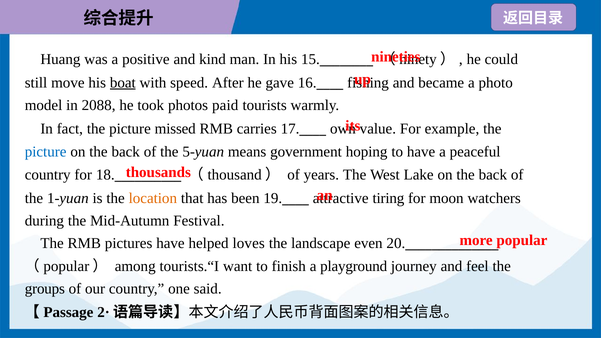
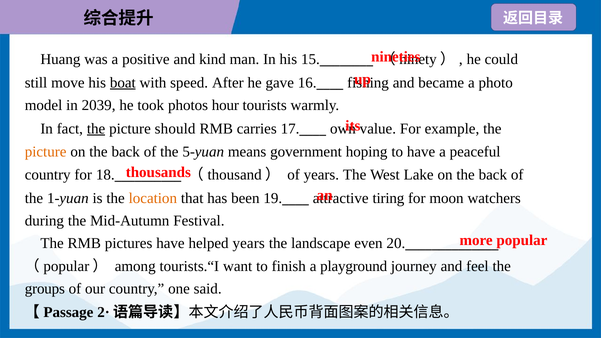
2088: 2088 -> 2039
paid: paid -> hour
the at (96, 129) underline: none -> present
missed: missed -> should
picture at (46, 152) colour: blue -> orange
helped loves: loves -> years
